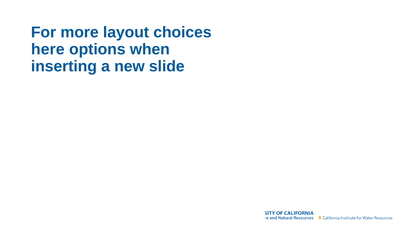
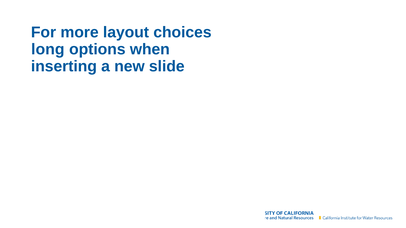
here: here -> long
